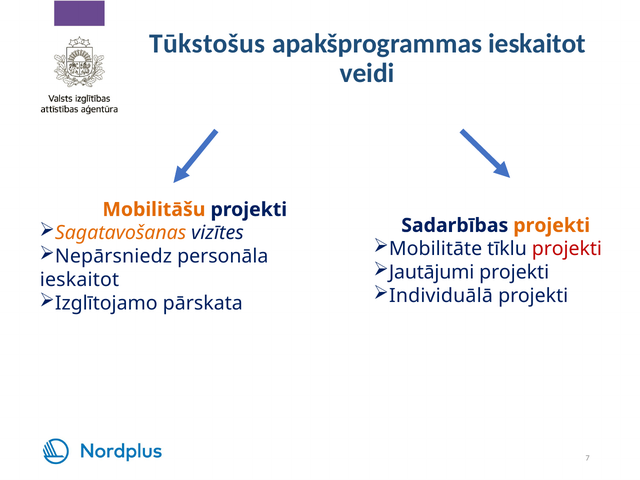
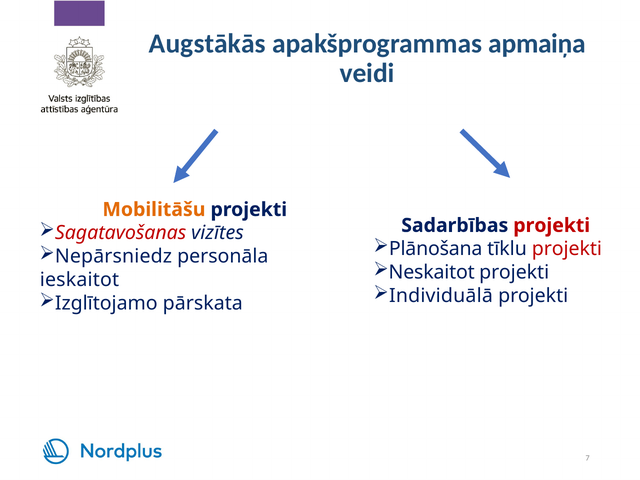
Tūkstošus: Tūkstošus -> Augstākās
apakšprogrammas ieskaitot: ieskaitot -> apmaiņa
projekti at (552, 225) colour: orange -> red
Sagatavošanas colour: orange -> red
Mobilitāte: Mobilitāte -> Plānošana
Jautājumi: Jautājumi -> Neskaitot
